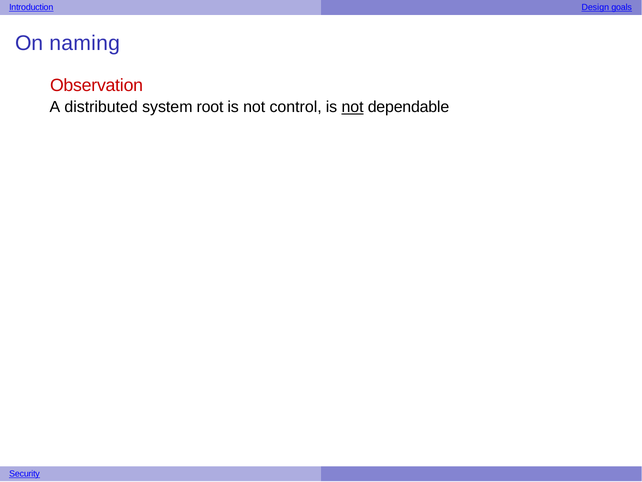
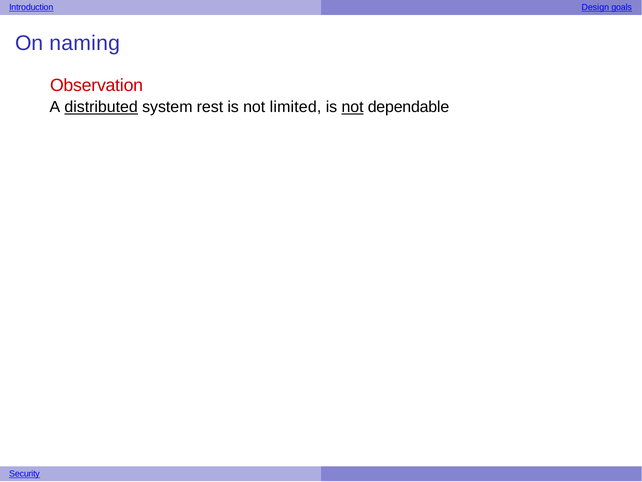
distributed underline: none -> present
root: root -> rest
control: control -> limited
